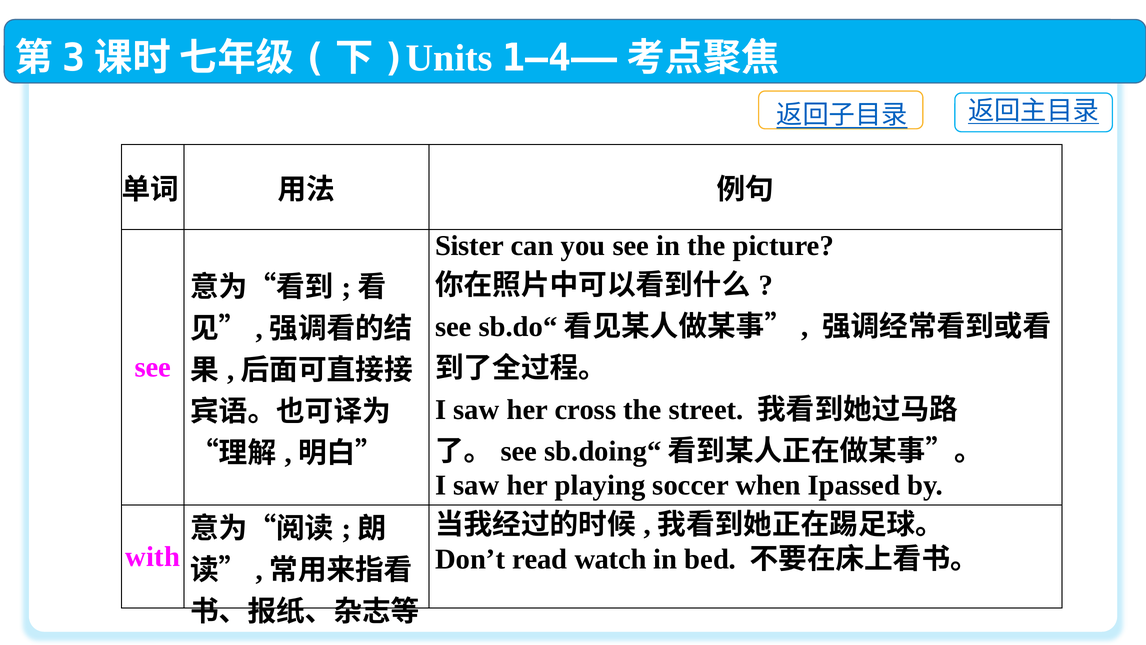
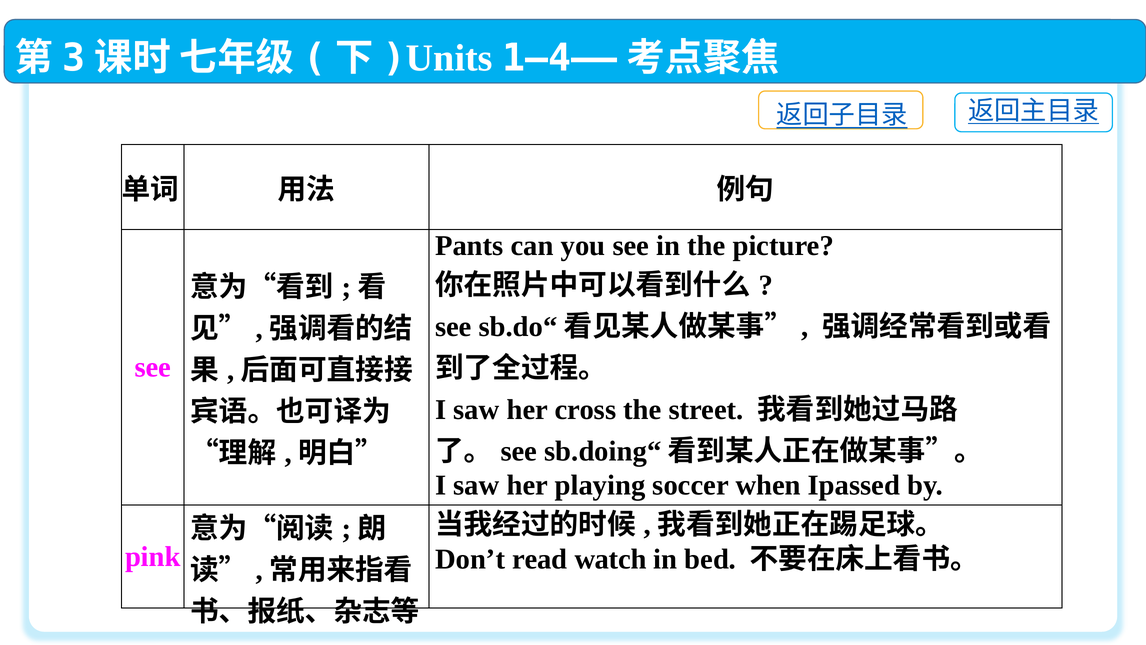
Sister: Sister -> Pants
with: with -> pink
